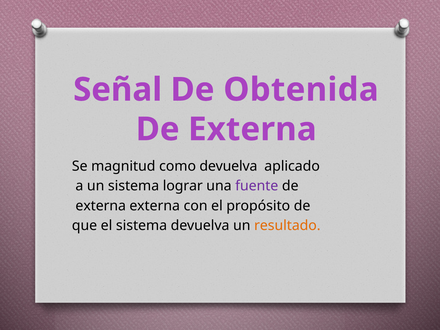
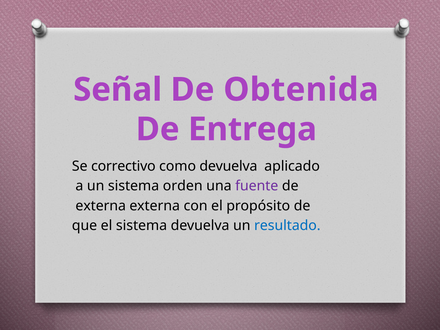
Externa at (252, 129): Externa -> Entrega
magnitud: magnitud -> correctivo
lograr: lograr -> orden
resultado colour: orange -> blue
